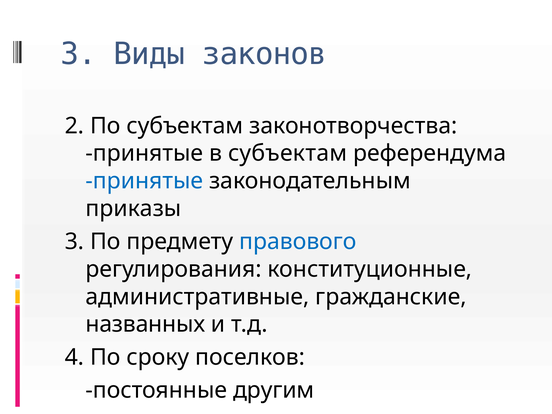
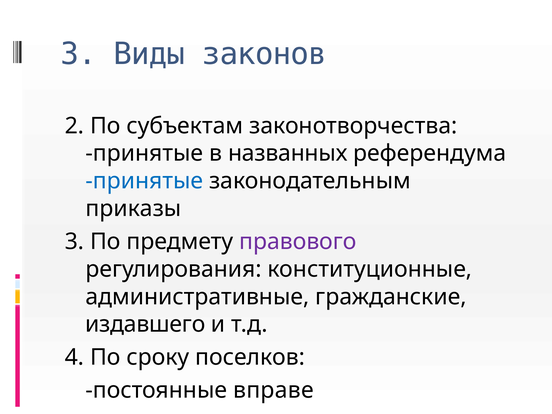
в субъектам: субъектам -> названных
правового colour: blue -> purple
названных: названных -> издавшего
другим: другим -> вправе
